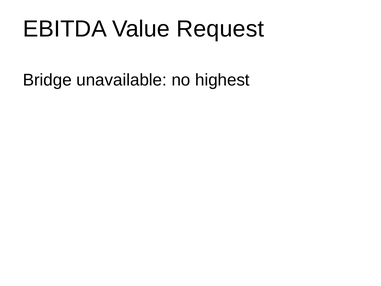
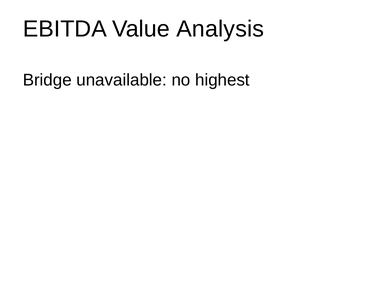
Request: Request -> Analysis
